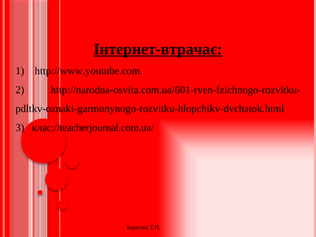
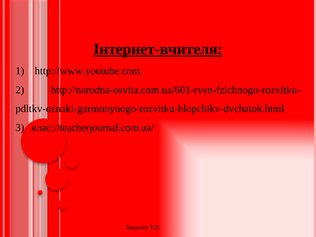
Інтернет-втрачає: Інтернет-втрачає -> Інтернет-вчителя
